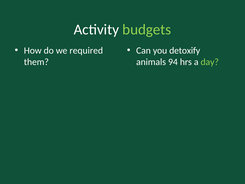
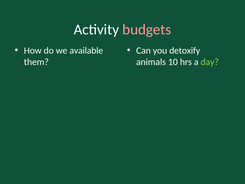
budgets colour: light green -> pink
required: required -> available
94: 94 -> 10
